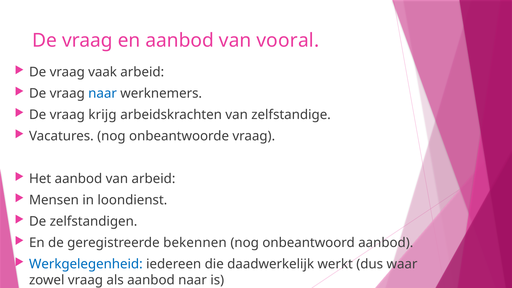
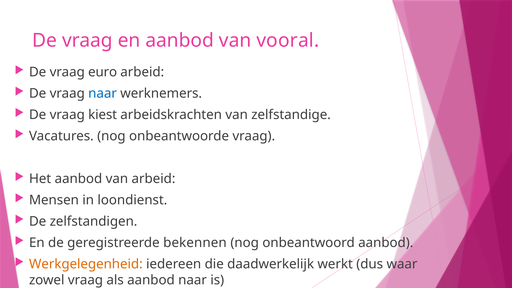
vaak: vaak -> euro
krijg: krijg -> kiest
Werkgelegenheid colour: blue -> orange
